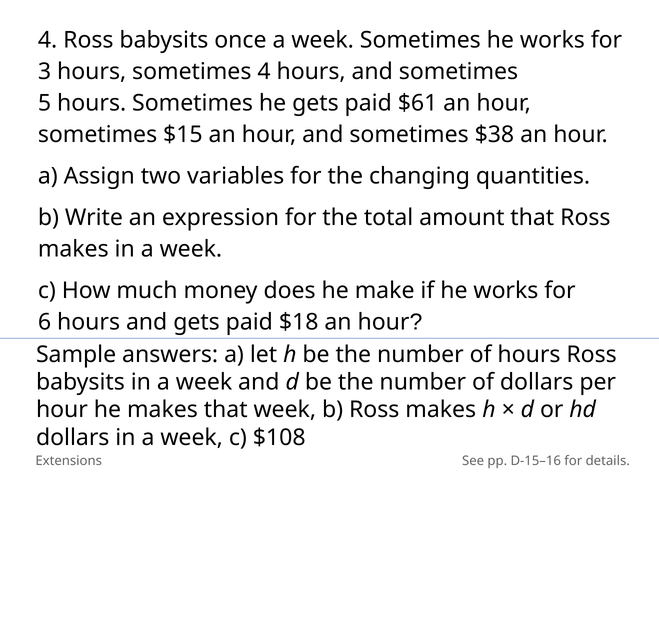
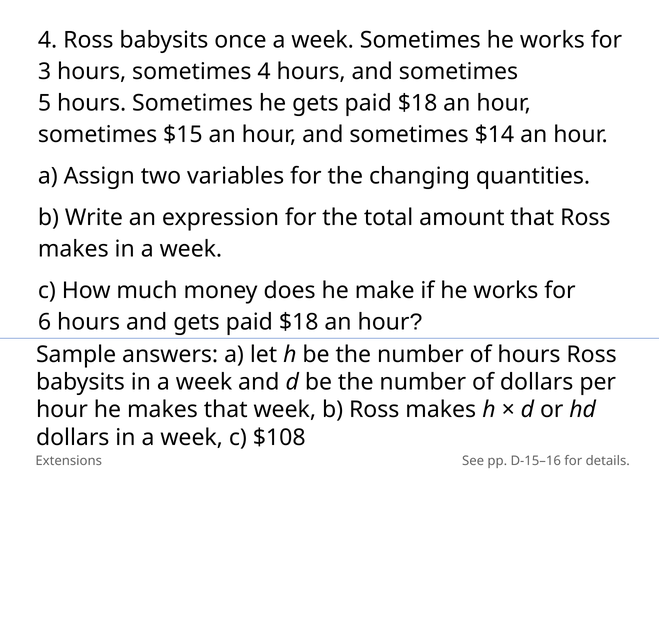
he gets paid $61: $61 -> $18
$38: $38 -> $14
